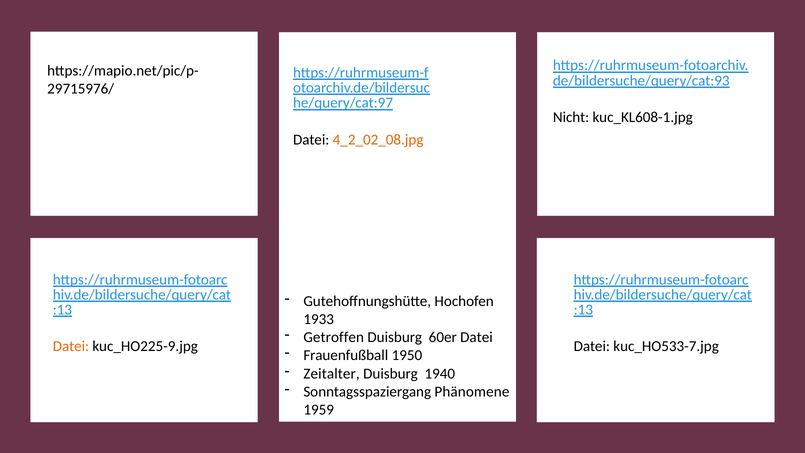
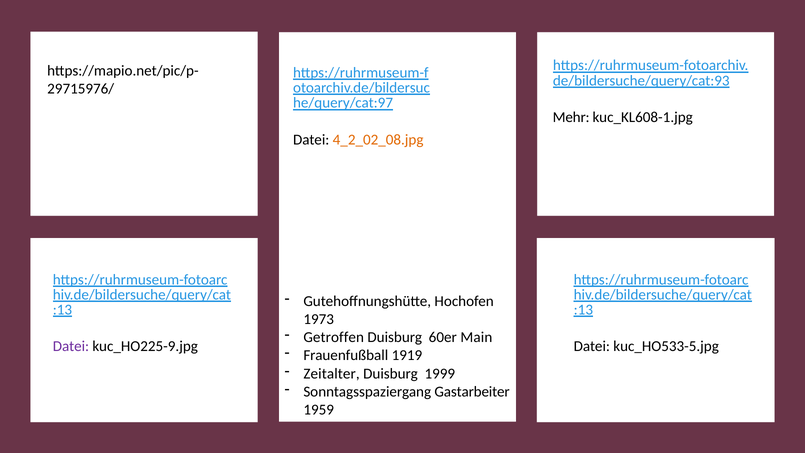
Nicht: Nicht -> Mehr
1933: 1933 -> 1973
60er Datei: Datei -> Main
Datei at (71, 346) colour: orange -> purple
kuc_HO533-7.jpg: kuc_HO533-7.jpg -> kuc_HO533-5.jpg
1950: 1950 -> 1919
1940: 1940 -> 1999
Phänomene: Phänomene -> Gastarbeiter
